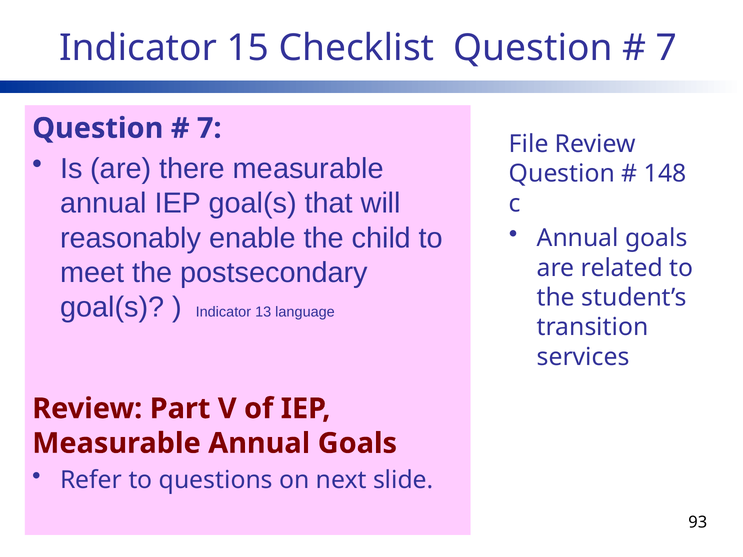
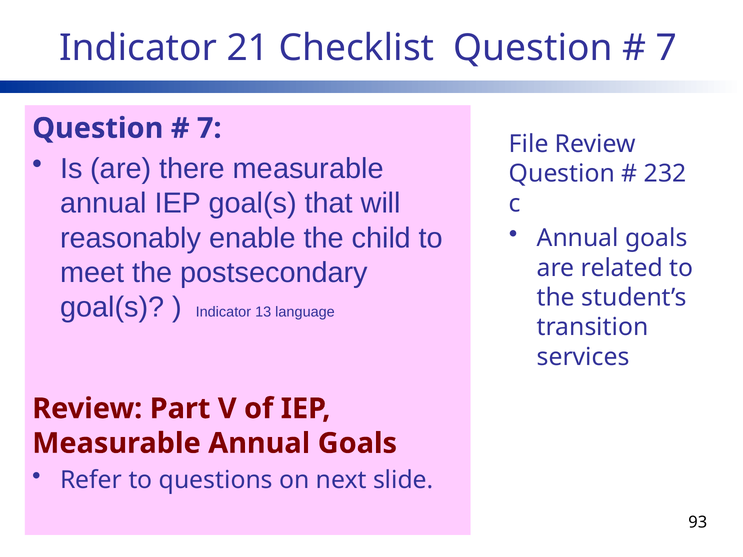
15: 15 -> 21
148: 148 -> 232
